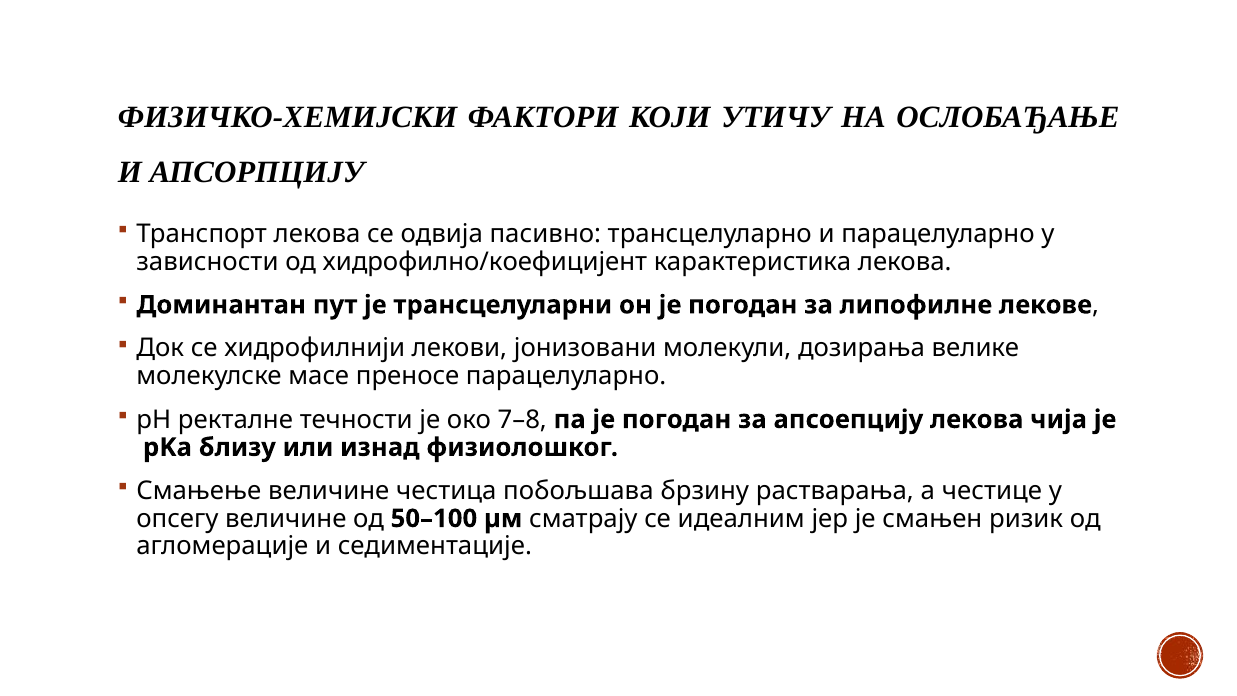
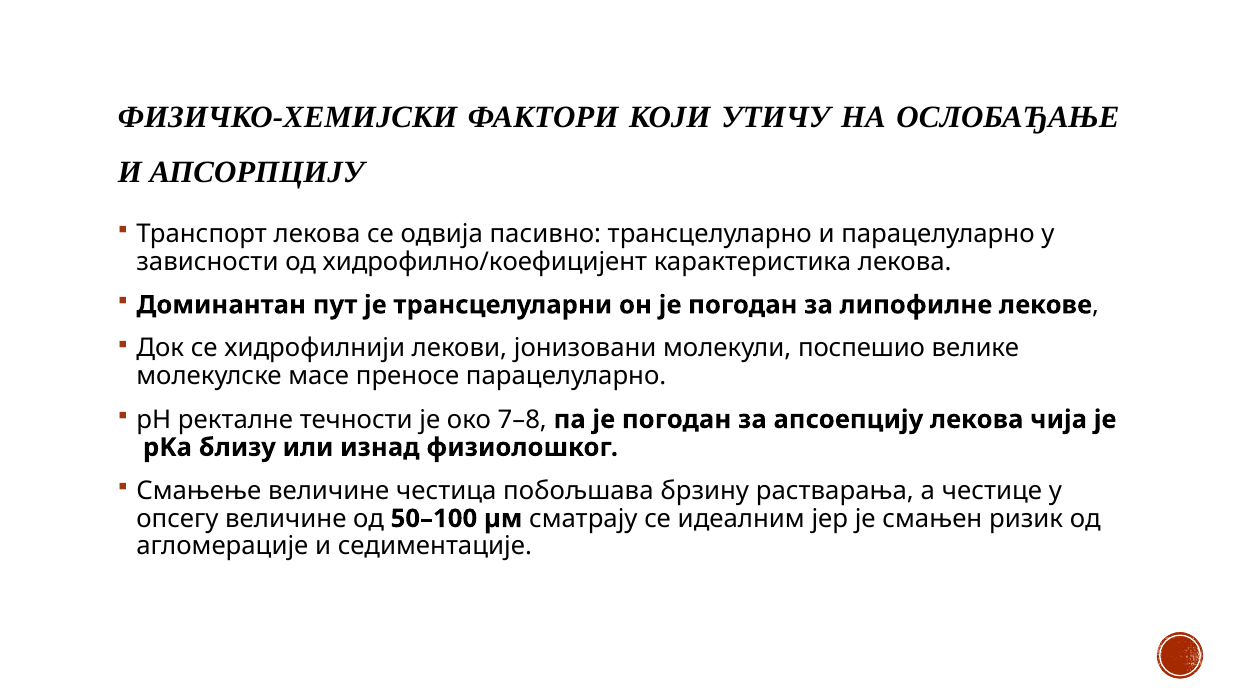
дозирања: дозирања -> поспешио
